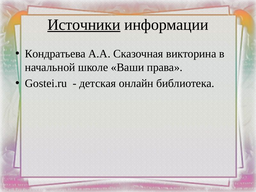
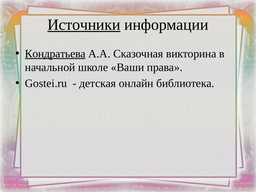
Кондратьева underline: none -> present
